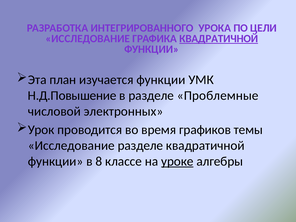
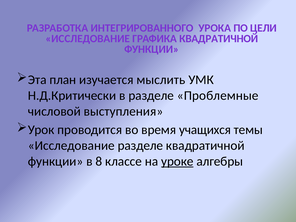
КВАДРАТИЧНОЙ at (219, 39) underline: present -> none
изучается функции: функции -> мыслить
Н.Д.Повышение: Н.Д.Повышение -> Н.Д.Критически
электронных: электронных -> выступления
графиков: графиков -> учащихся
